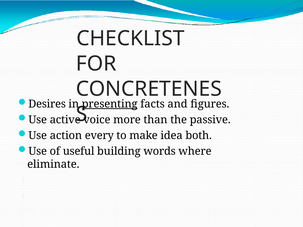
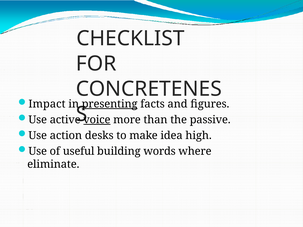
Desires: Desires -> Impact
voice underline: none -> present
every: every -> desks
both: both -> high
